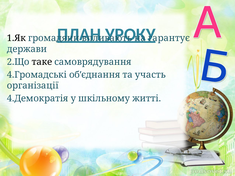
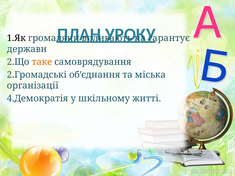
таке colour: black -> orange
4.Громадські: 4.Громадські -> 2.Громадські
участь: участь -> міська
